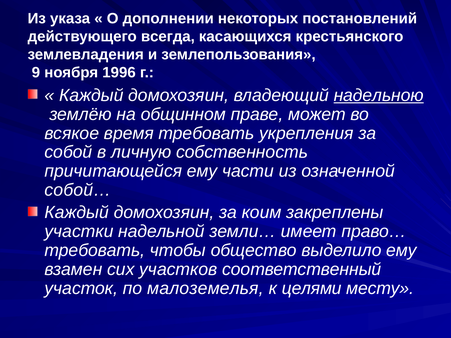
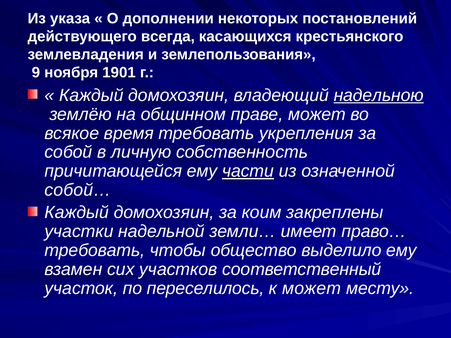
1996: 1996 -> 1901
части underline: none -> present
малоземелья: малоземелья -> переселилось
к целями: целями -> может
